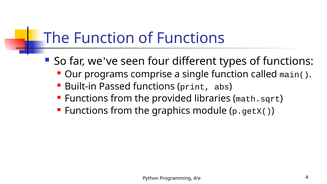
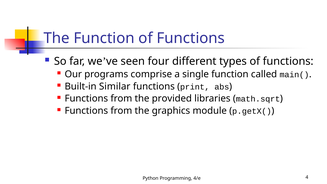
Passed: Passed -> Similar
